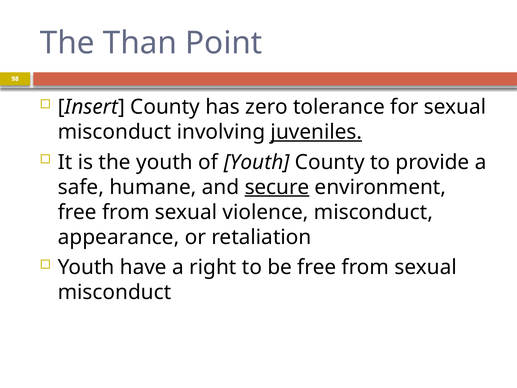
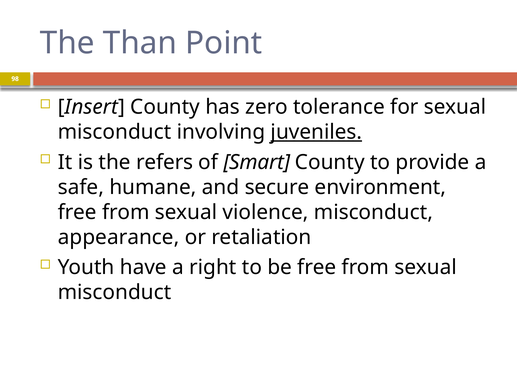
the youth: youth -> refers
of Youth: Youth -> Smart
secure underline: present -> none
